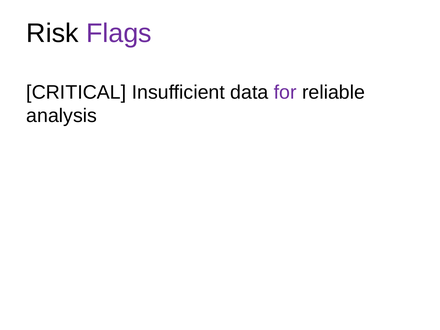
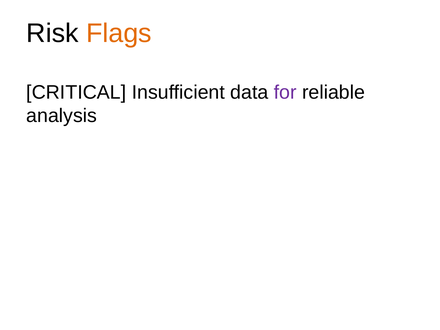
Flags colour: purple -> orange
